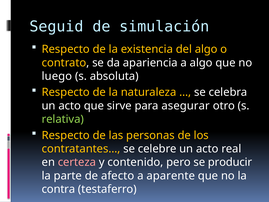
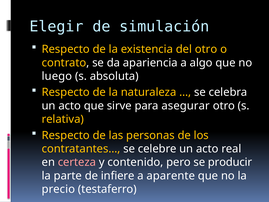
Seguid: Seguid -> Elegir
del algo: algo -> otro
relativa colour: light green -> yellow
afecto: afecto -> infiere
contra: contra -> precio
